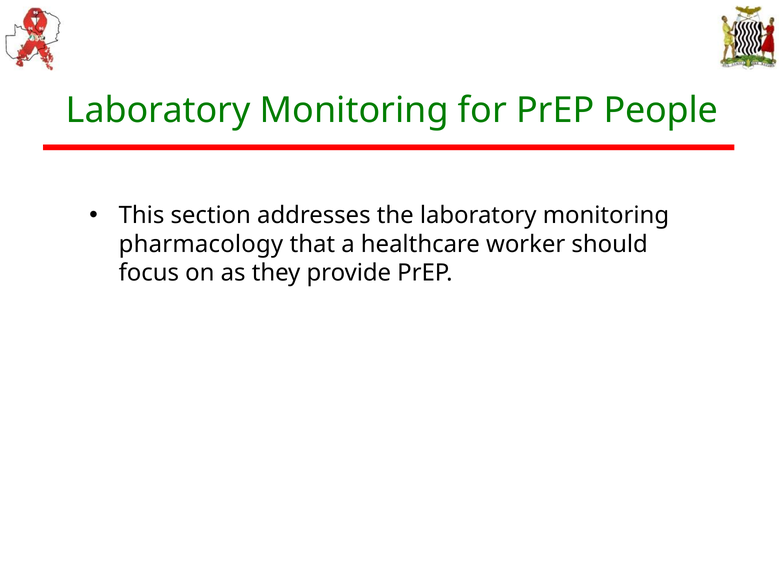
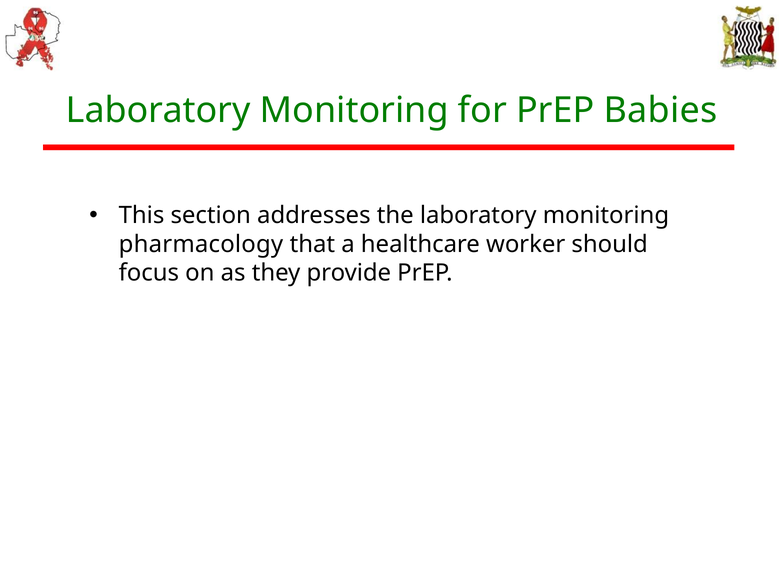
People: People -> Babies
